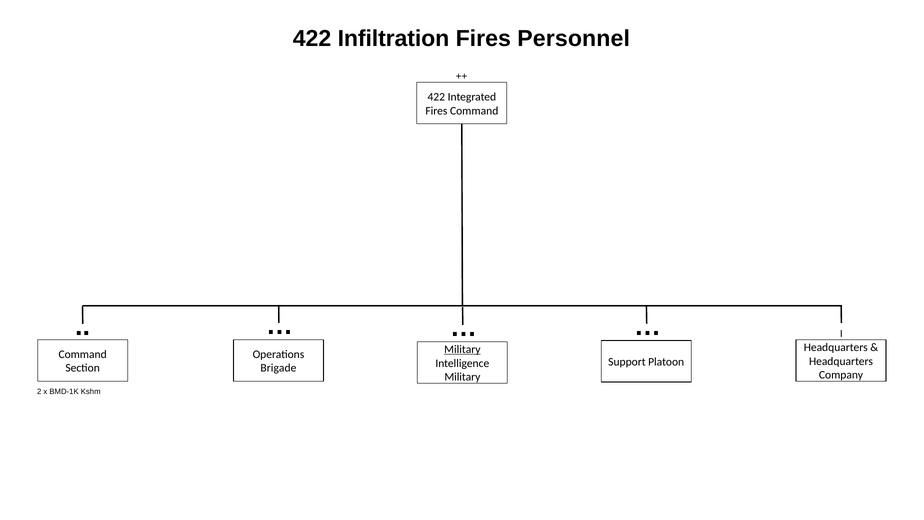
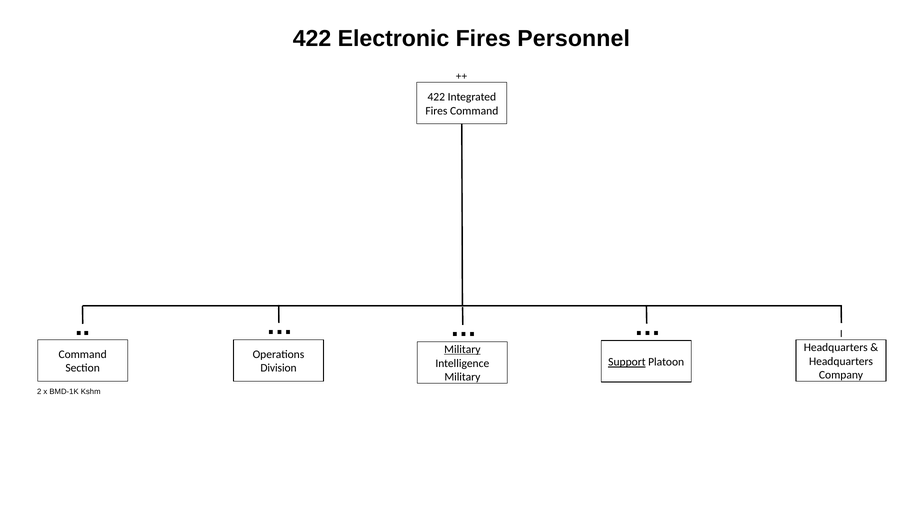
Infiltration: Infiltration -> Electronic
Support underline: none -> present
Brigade: Brigade -> Division
